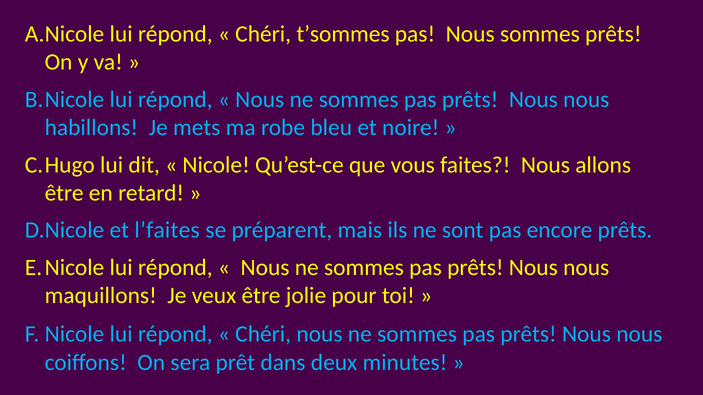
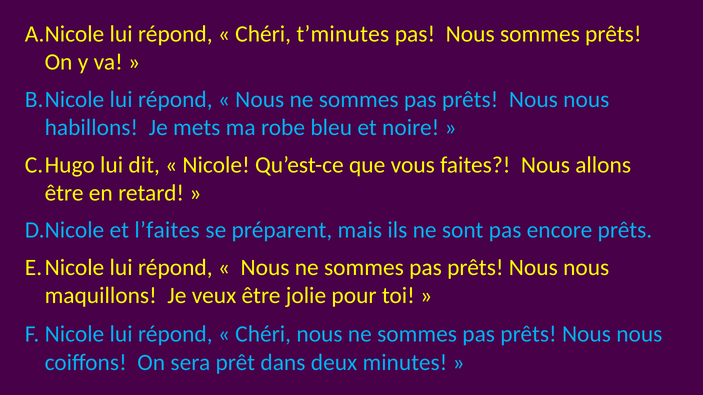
t’sommes: t’sommes -> t’minutes
